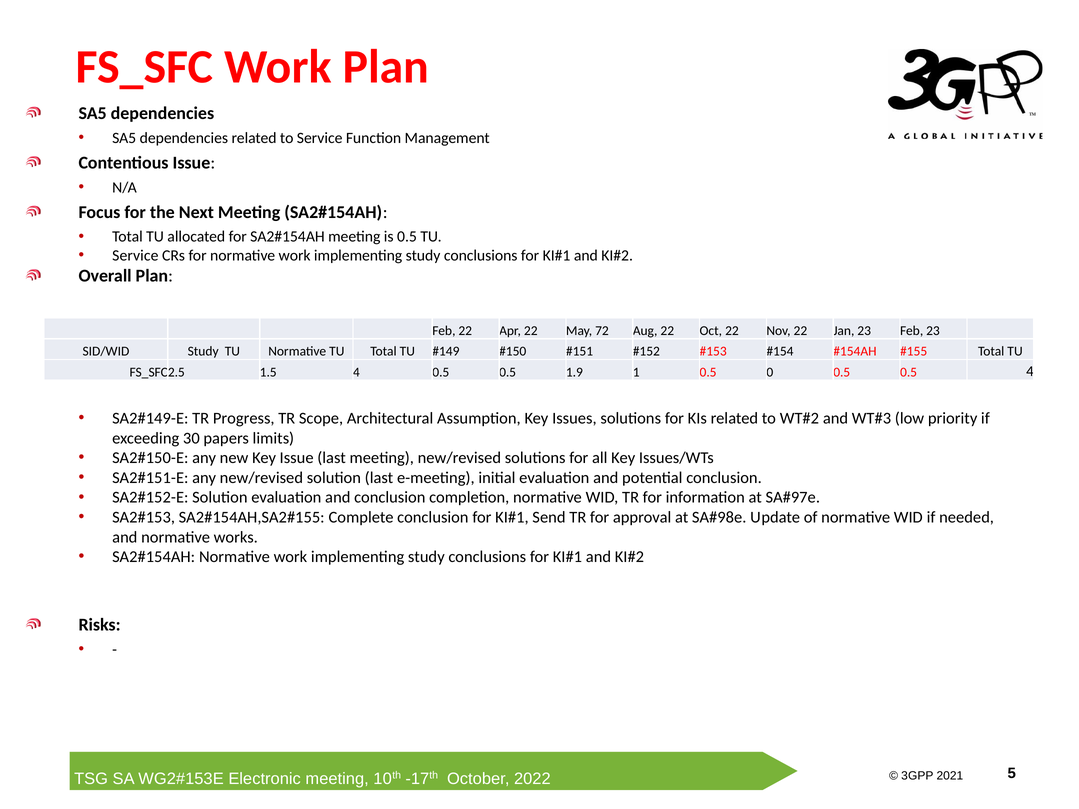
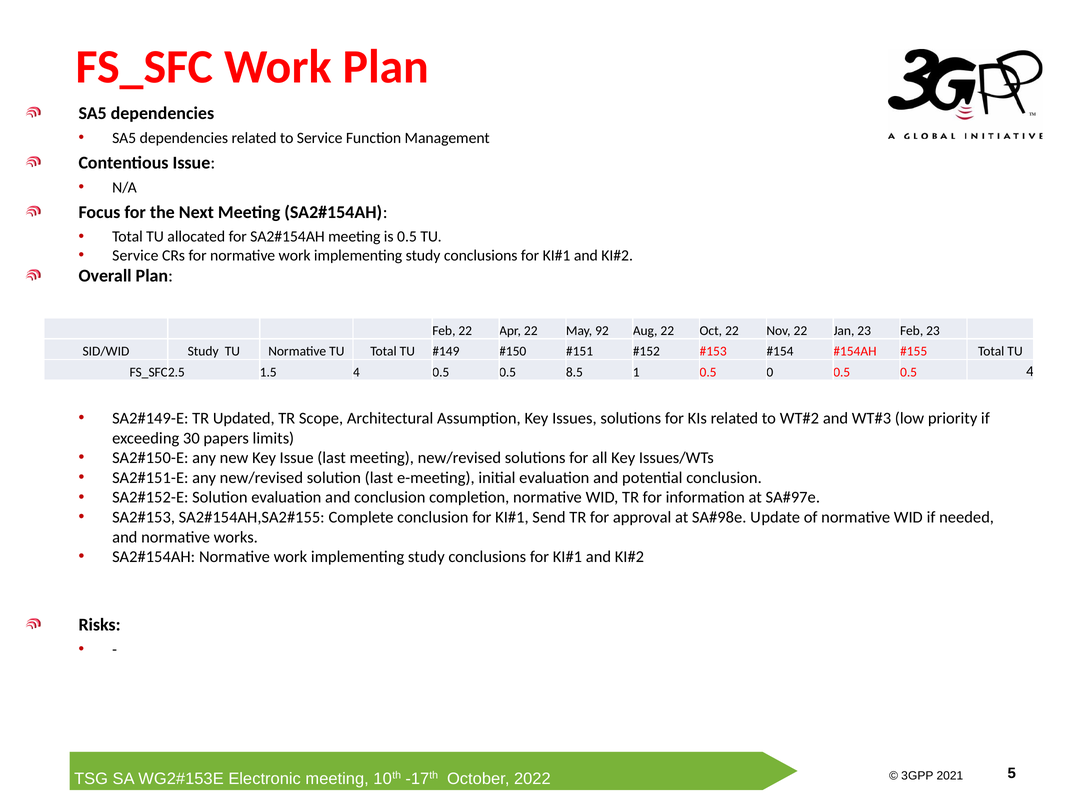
72: 72 -> 92
1.9: 1.9 -> 8.5
Progress: Progress -> Updated
